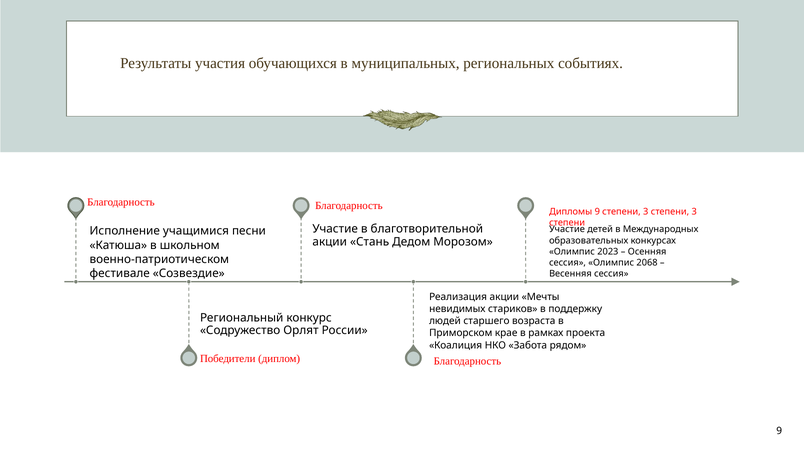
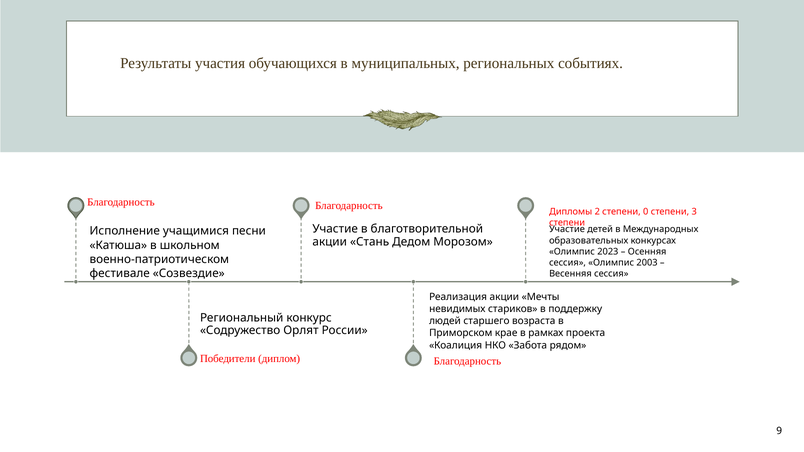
Дипломы 9: 9 -> 2
3 at (646, 212): 3 -> 0
2068: 2068 -> 2003
